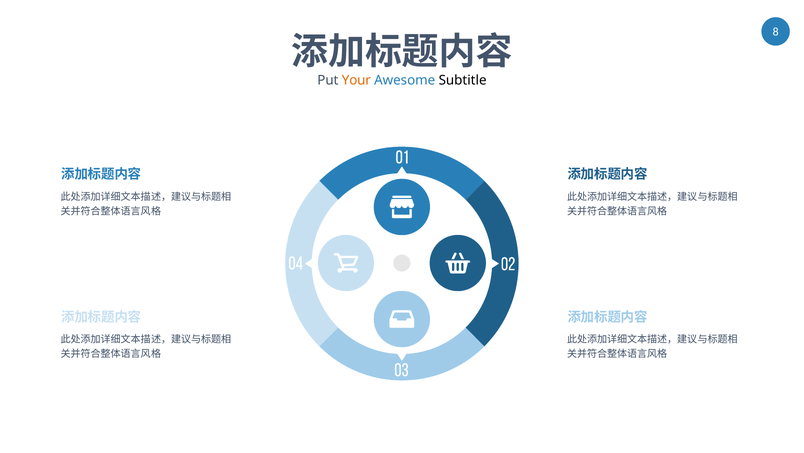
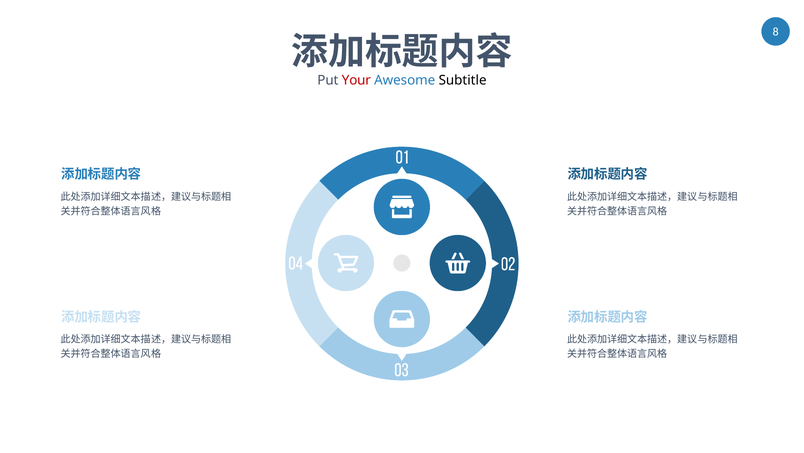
Your colour: orange -> red
